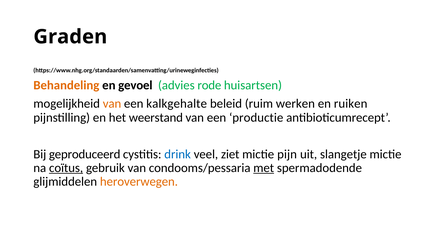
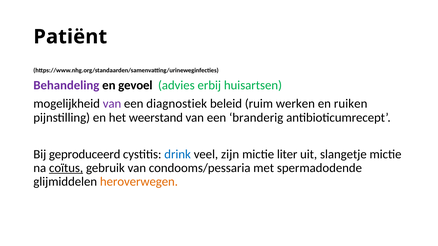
Graden: Graden -> Patiënt
Behandeling colour: orange -> purple
rode: rode -> erbij
van at (112, 104) colour: orange -> purple
kalkgehalte: kalkgehalte -> diagnostiek
productie: productie -> branderig
ziet: ziet -> zijn
pijn: pijn -> liter
met underline: present -> none
